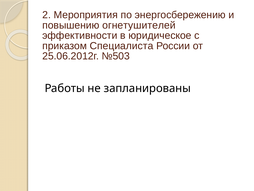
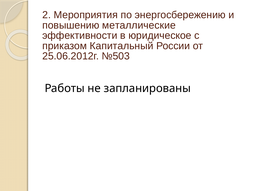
огнетушителей: огнетушителей -> металлические
Специалиста: Специалиста -> Капитальный
